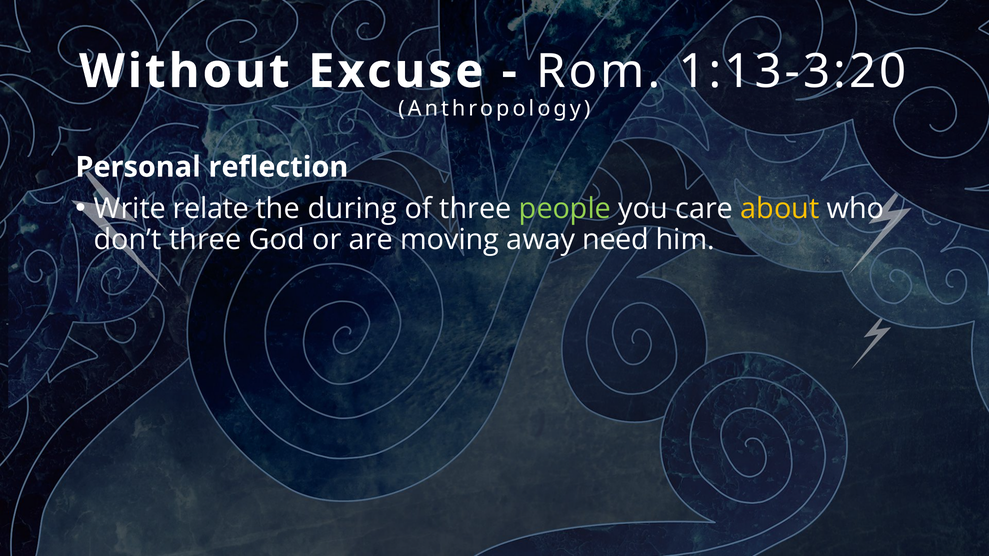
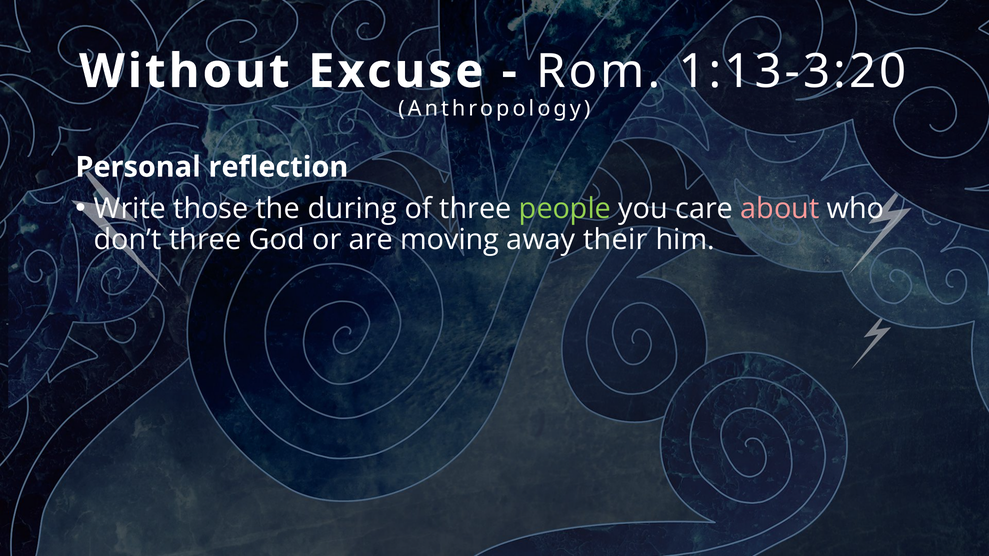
relate: relate -> those
about colour: yellow -> pink
need: need -> their
